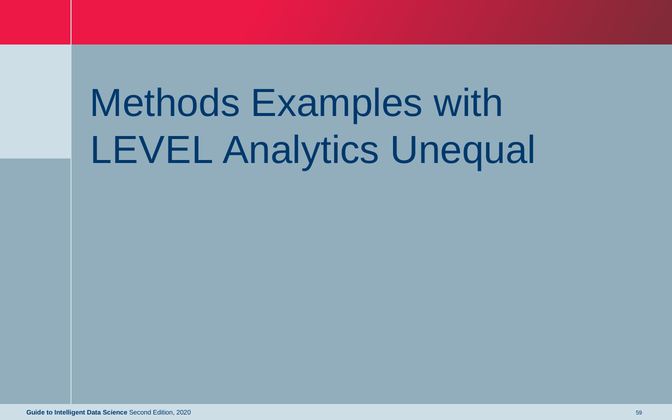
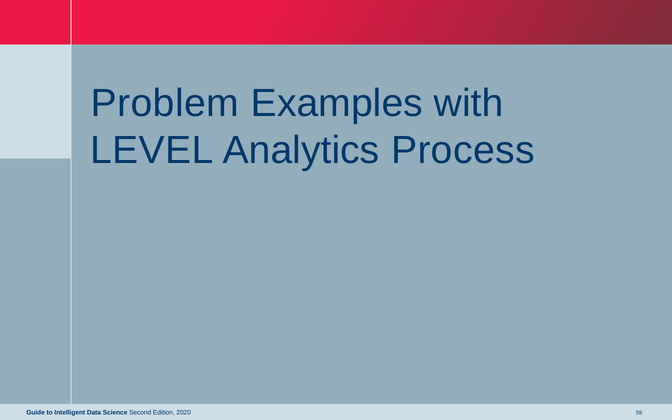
Methods: Methods -> Problem
Unequal: Unequal -> Process
